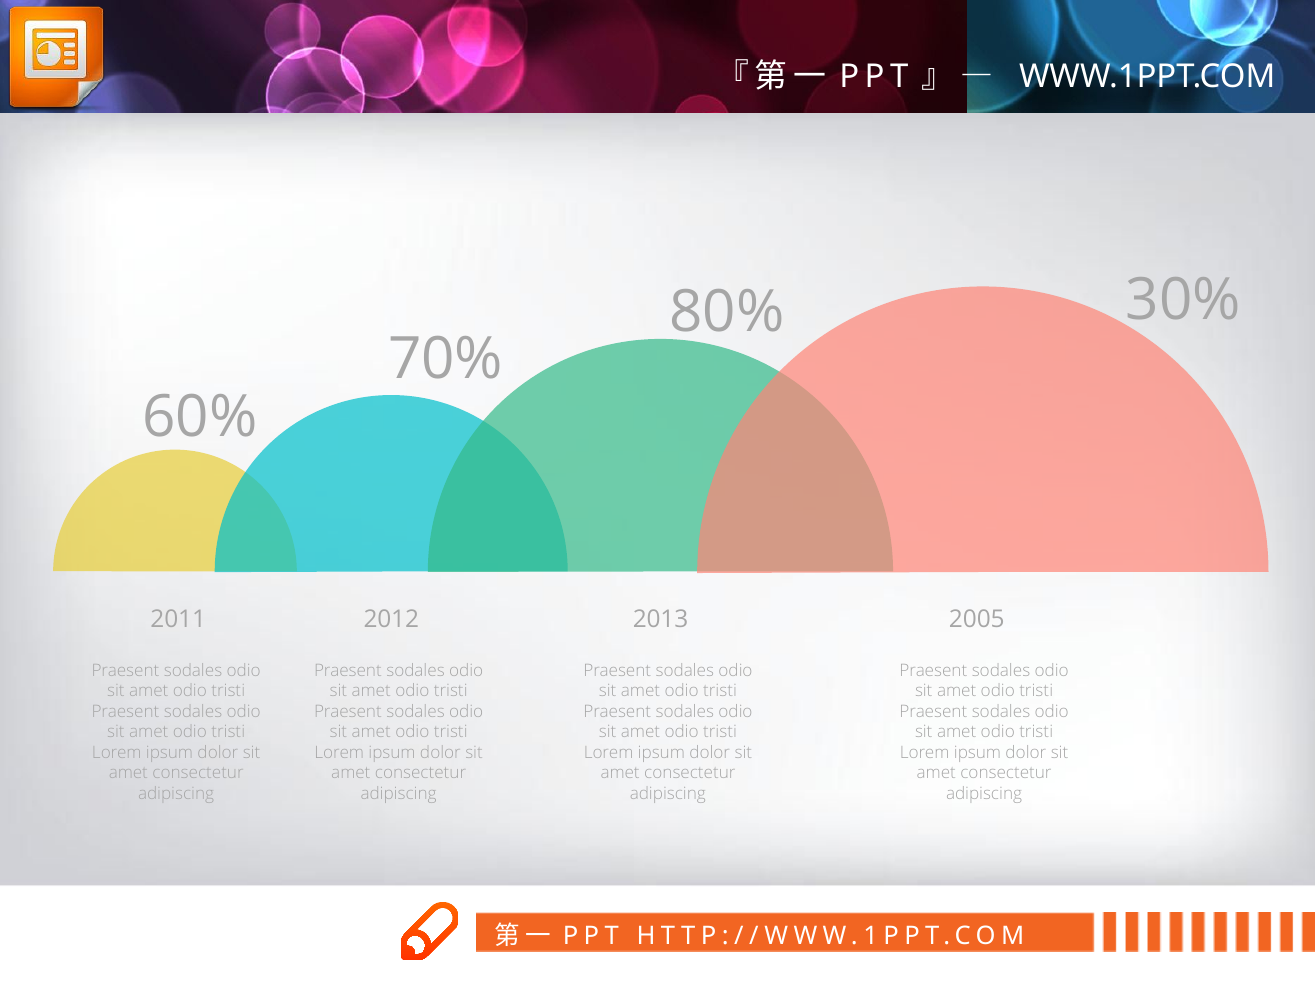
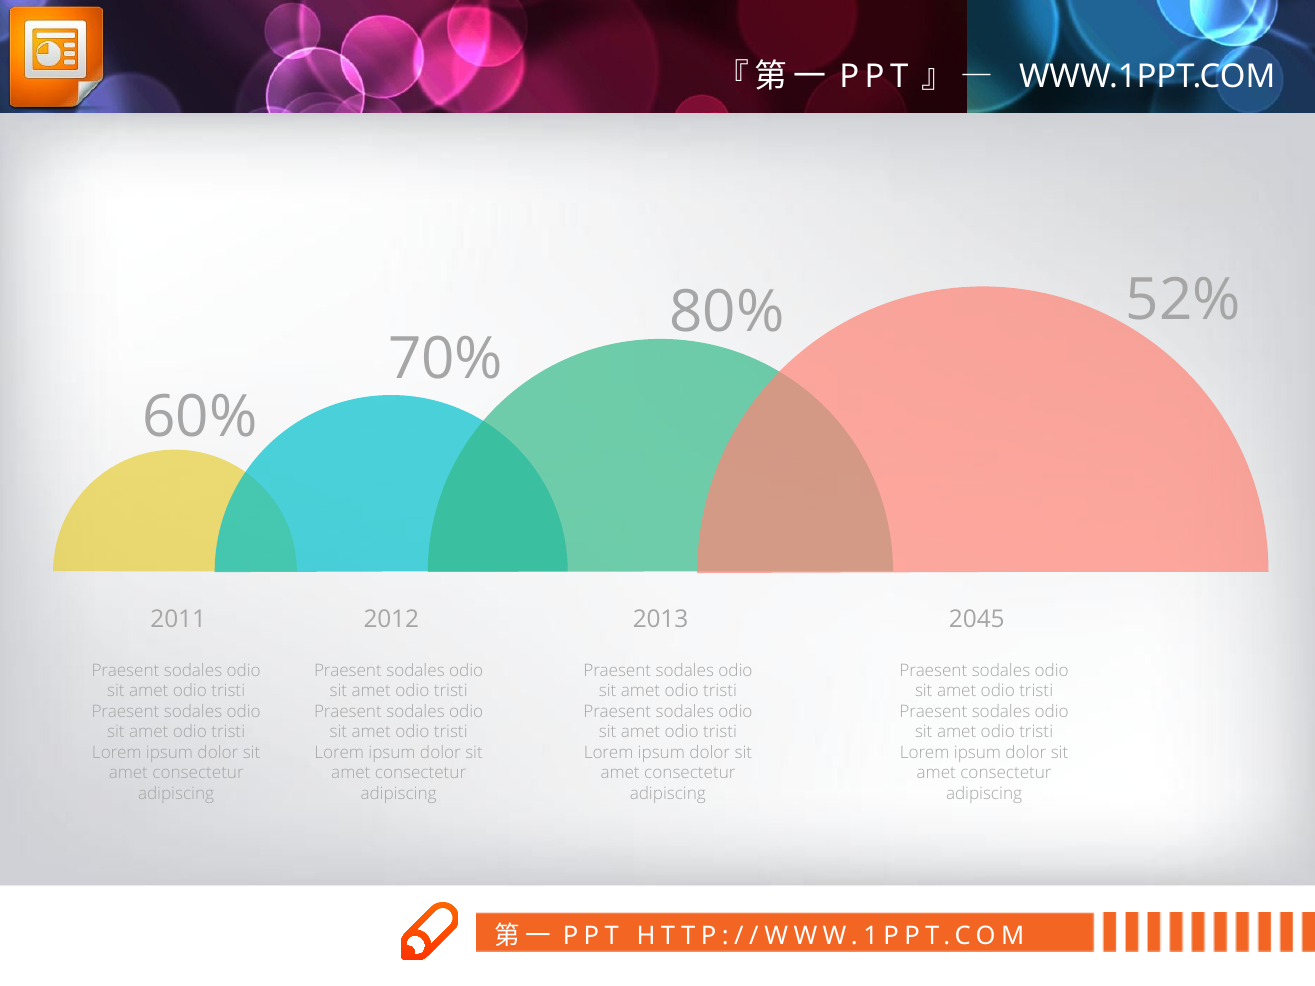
30%: 30% -> 52%
2005: 2005 -> 2045
